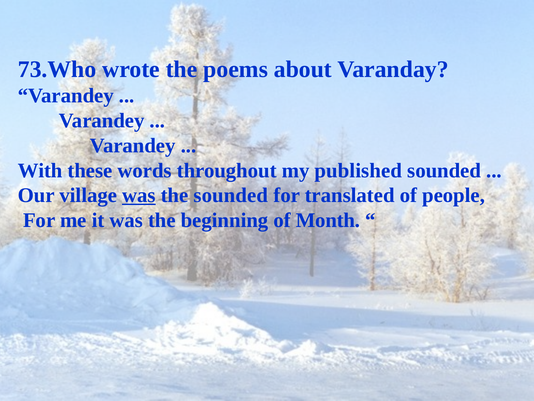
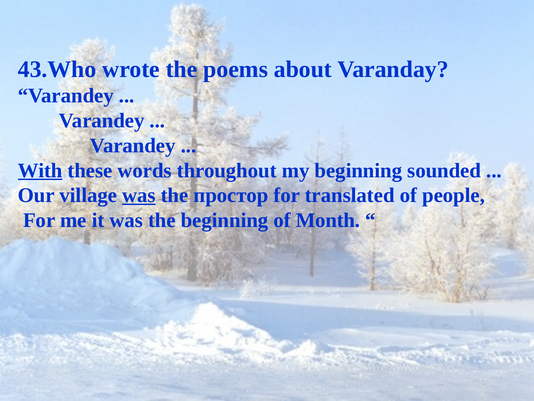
73.Who: 73.Who -> 43.Who
With underline: none -> present
my published: published -> beginning
the sounded: sounded -> простор
